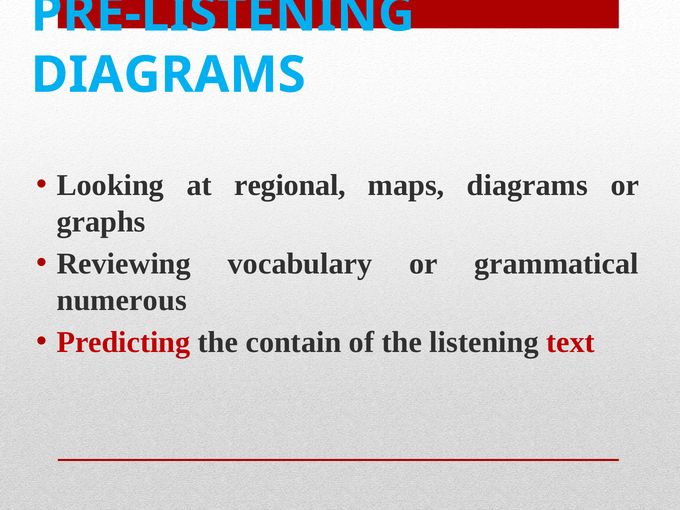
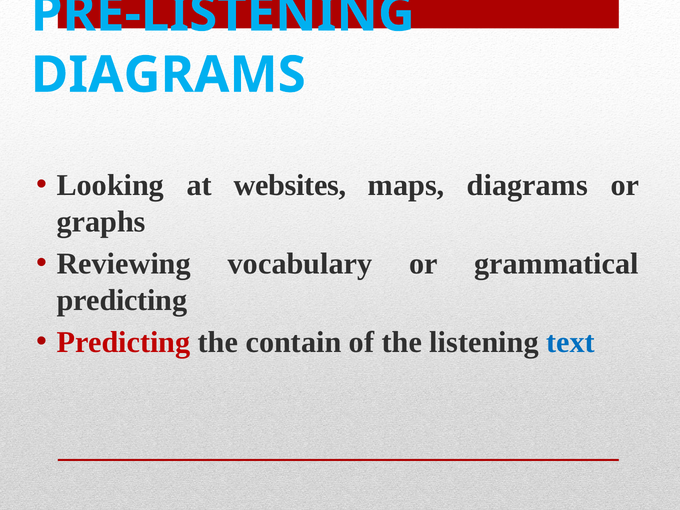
regional: regional -> websites
numerous at (122, 300): numerous -> predicting
text colour: red -> blue
